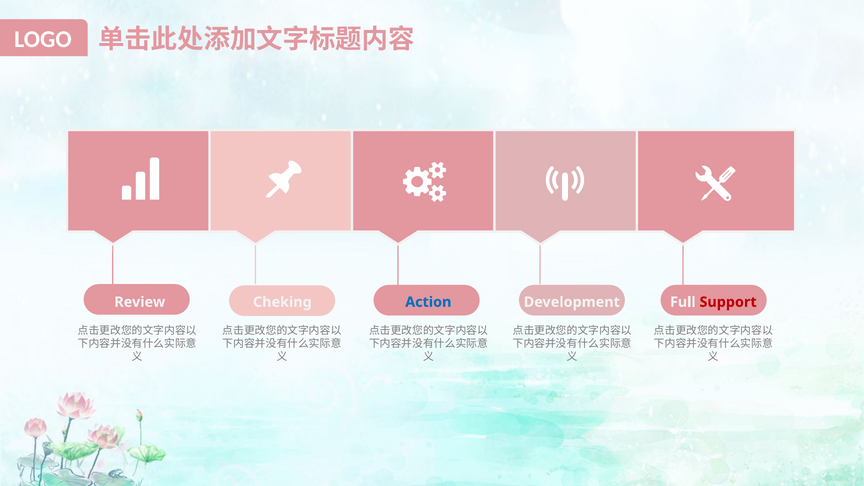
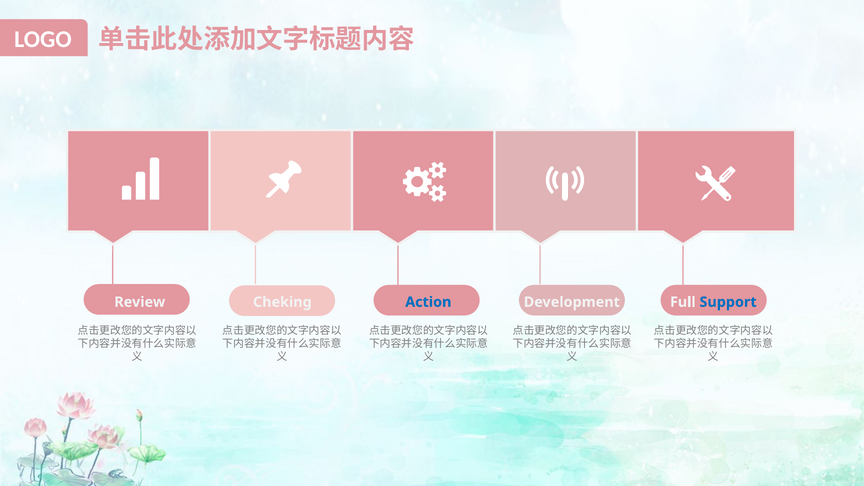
Support colour: red -> blue
